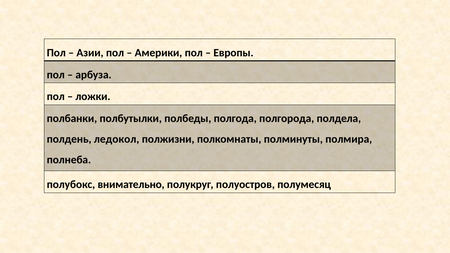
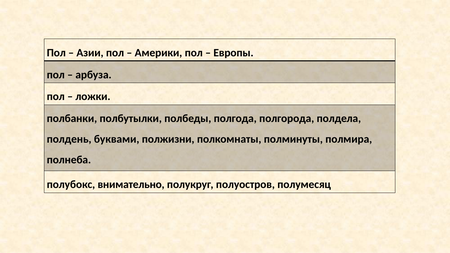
ледокол: ледокол -> буквами
